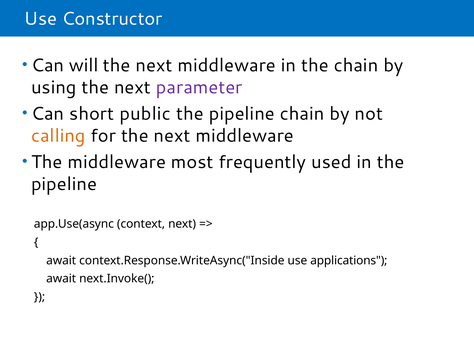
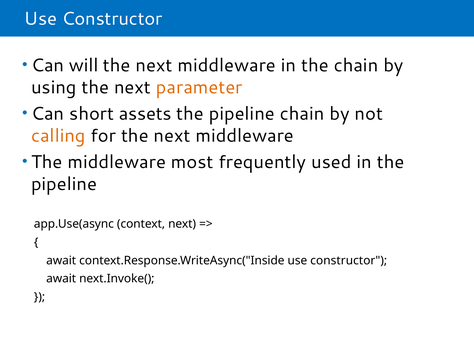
parameter colour: purple -> orange
public: public -> assets
context.Response.WriteAsync("Inside use applications: applications -> constructor
